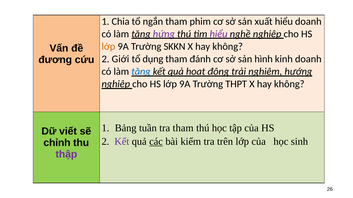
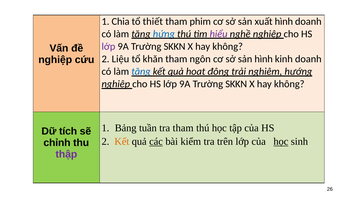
ngắn: ngắn -> thiết
xuất hiểu: hiểu -> hình
hứng colour: purple -> blue
lớp at (108, 47) colour: orange -> purple
đương at (55, 60): đương -> nghiệp
Giới: Giới -> Liệu
dụng: dụng -> khăn
đánh: đánh -> ngôn
THPT at (236, 84): THPT -> SKKN
viết: viết -> tích
Kết at (122, 142) colour: purple -> orange
học at (281, 142) underline: none -> present
